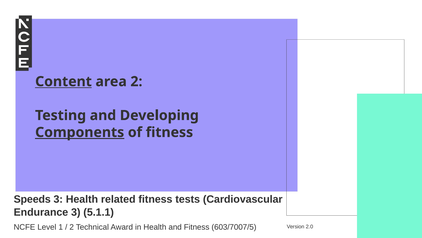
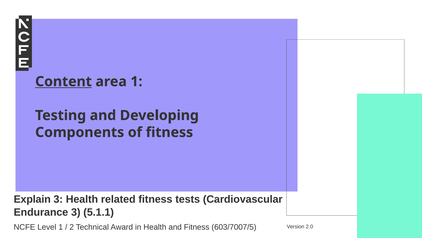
area 2: 2 -> 1
Components underline: present -> none
Speeds: Speeds -> Explain
